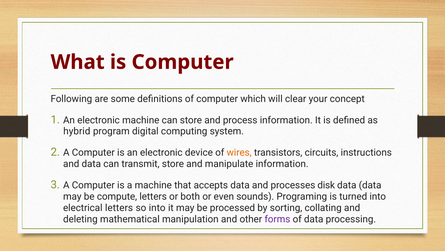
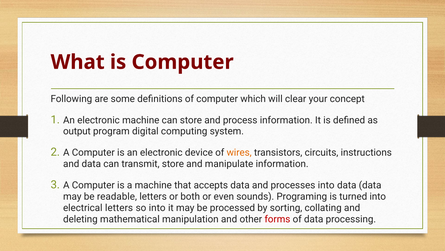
hybrid: hybrid -> output
processes disk: disk -> into
compute: compute -> readable
forms colour: purple -> red
